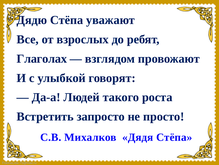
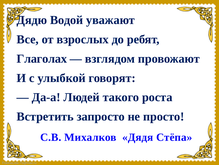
Дядю Стёпа: Стёпа -> Водой
